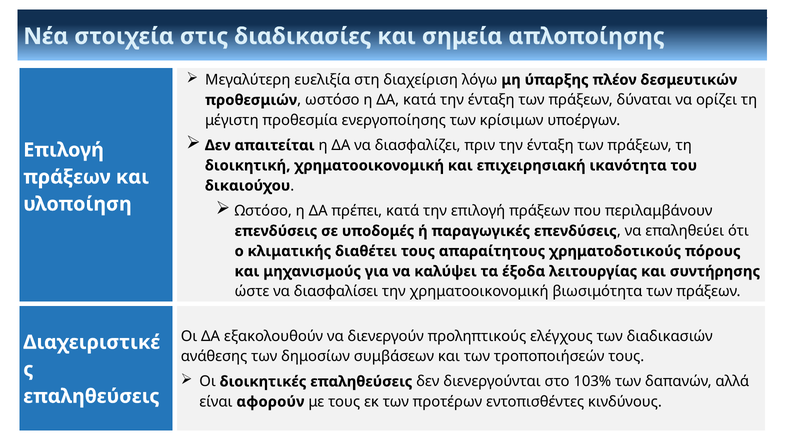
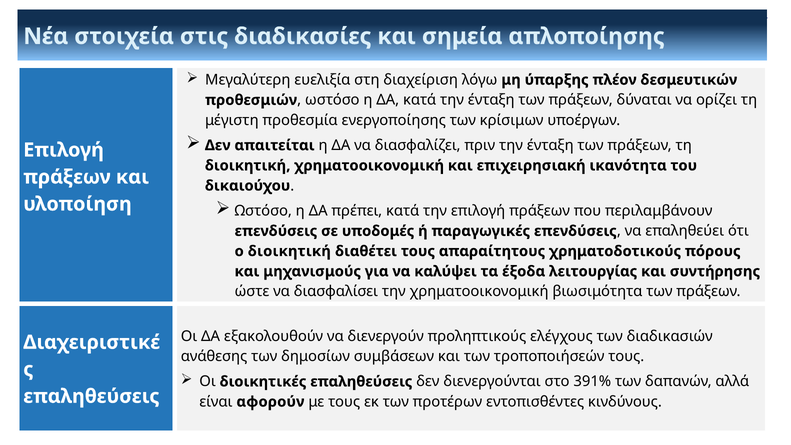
ο κλιματικής: κλιματικής -> διοικητική
103%: 103% -> 391%
